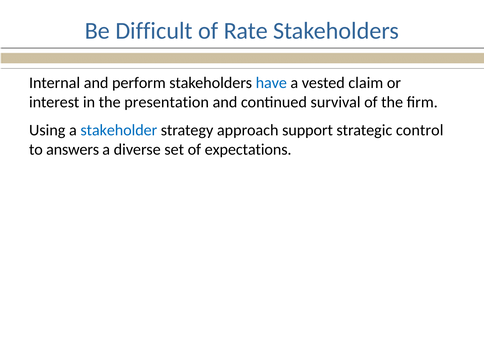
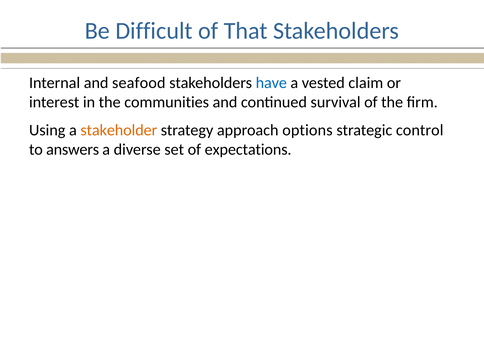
Rate: Rate -> That
perform: perform -> seafood
presentation: presentation -> communities
stakeholder colour: blue -> orange
support: support -> options
